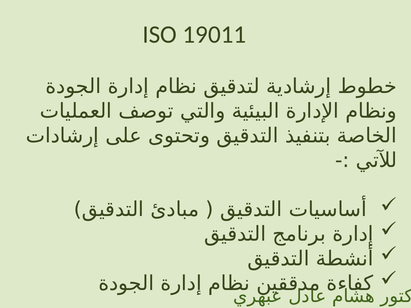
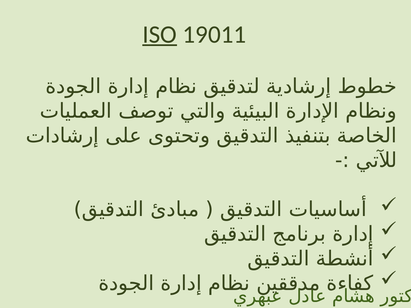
ISO underline: none -> present
